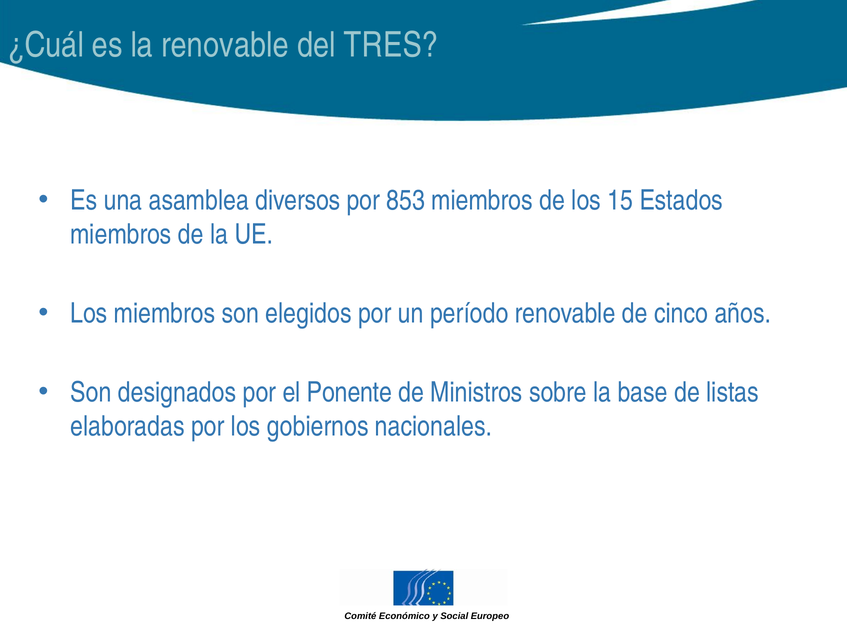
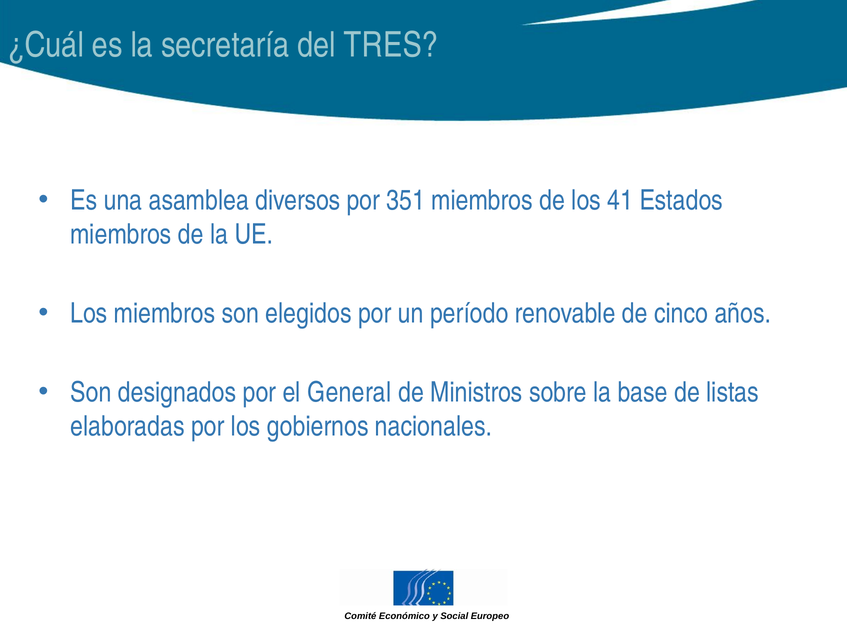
la renovable: renovable -> secretaría
853: 853 -> 351
15: 15 -> 41
Ponente: Ponente -> General
